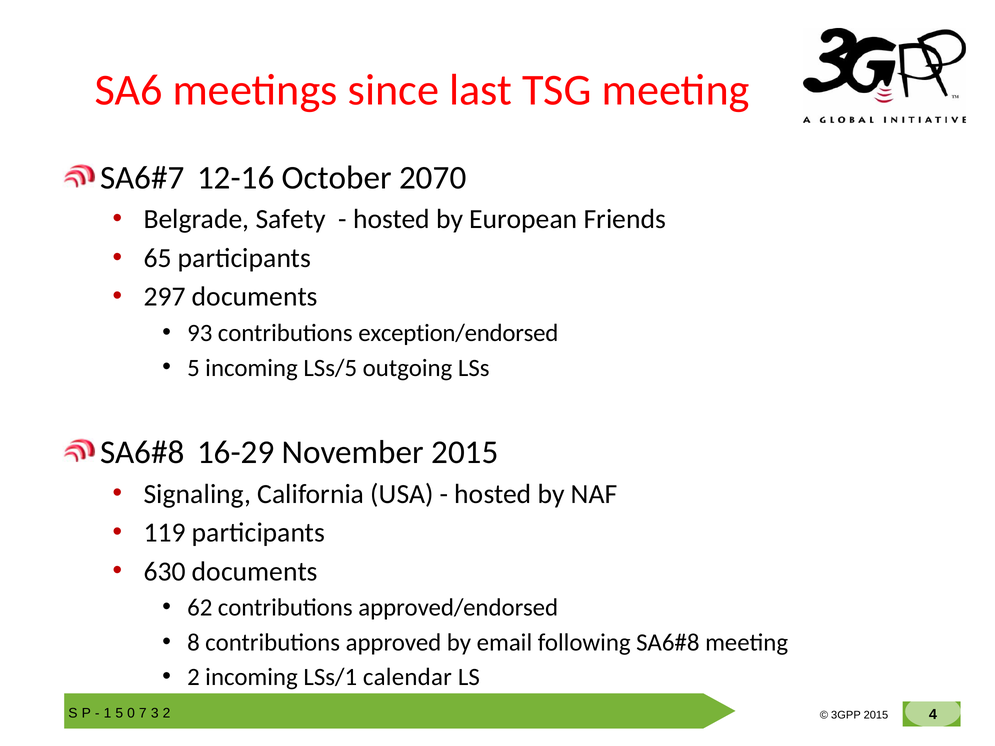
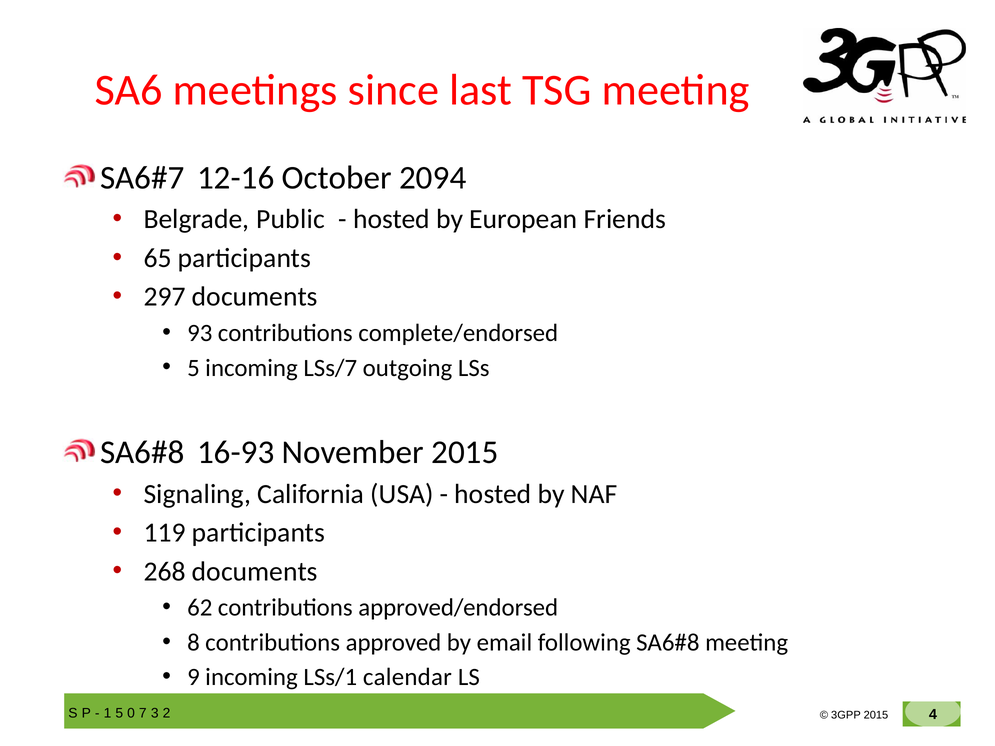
2070: 2070 -> 2094
Safety: Safety -> Public
exception/endorsed: exception/endorsed -> complete/endorsed
LSs/5: LSs/5 -> LSs/7
16-29: 16-29 -> 16-93
630: 630 -> 268
2 at (193, 678): 2 -> 9
